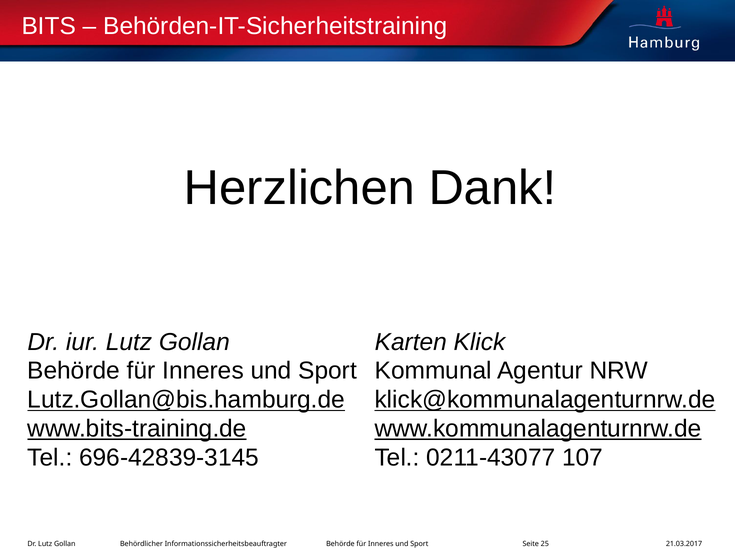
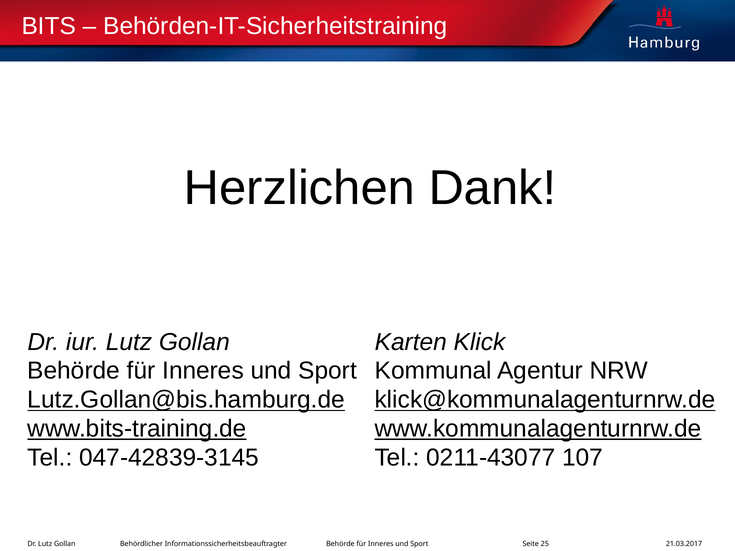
696-42839-3145: 696-42839-3145 -> 047-42839-3145
